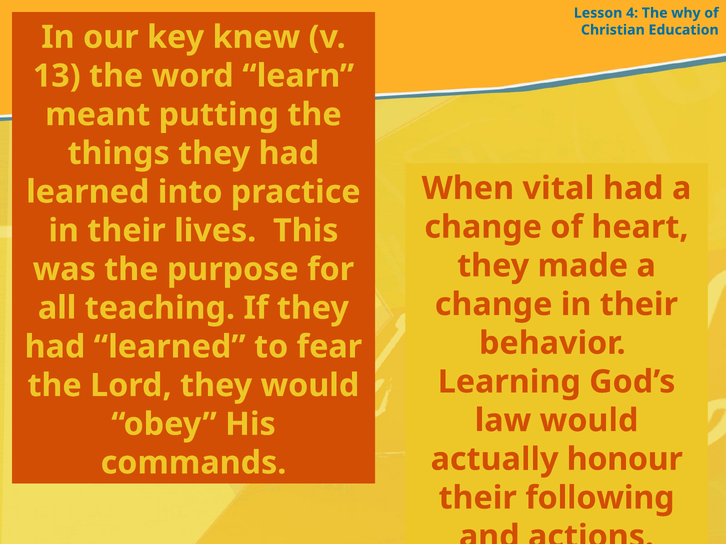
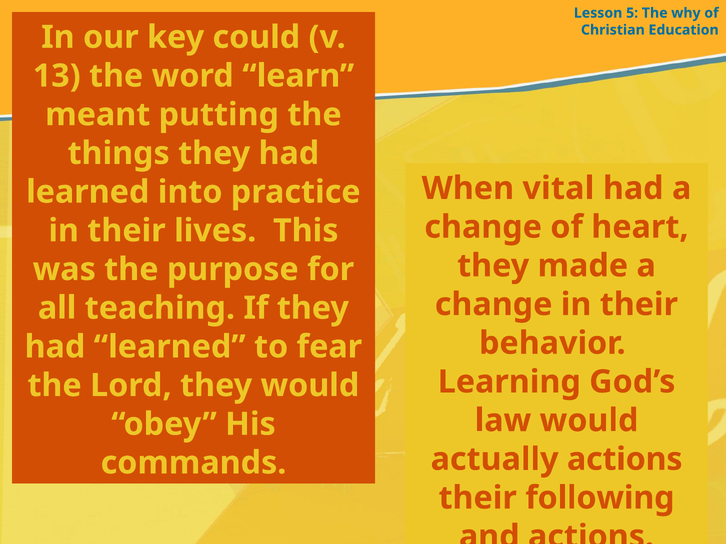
4: 4 -> 5
knew: knew -> could
actually honour: honour -> actions
